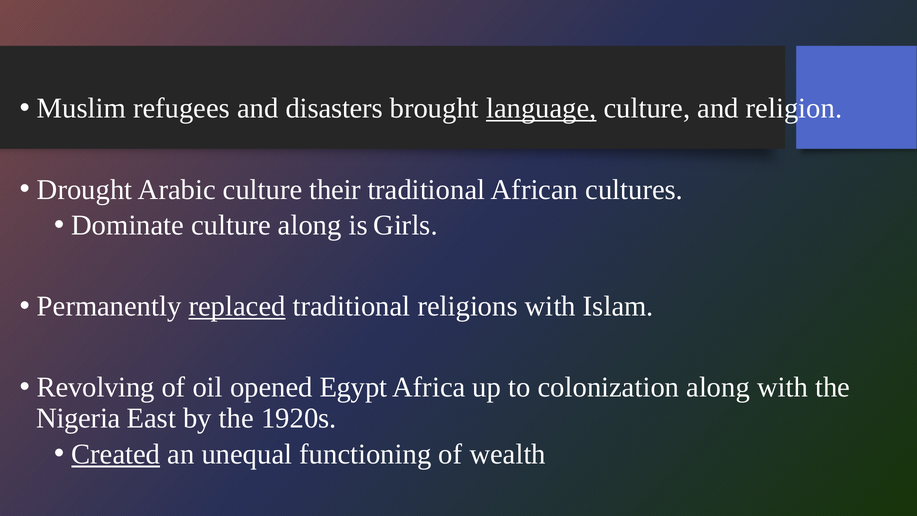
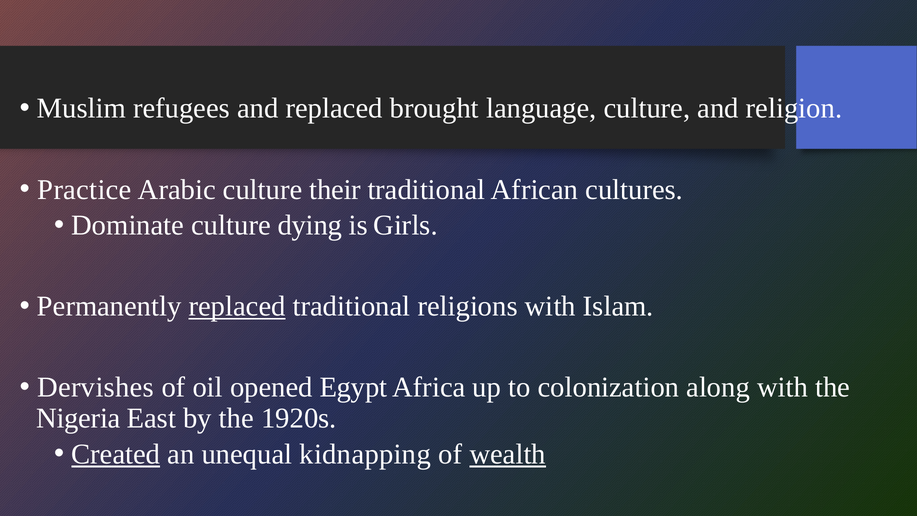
and disasters: disasters -> replaced
language underline: present -> none
Drought: Drought -> Practice
culture along: along -> dying
Revolving: Revolving -> Dervishes
functioning: functioning -> kidnapping
wealth underline: none -> present
